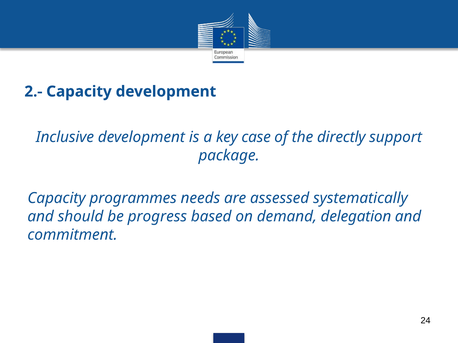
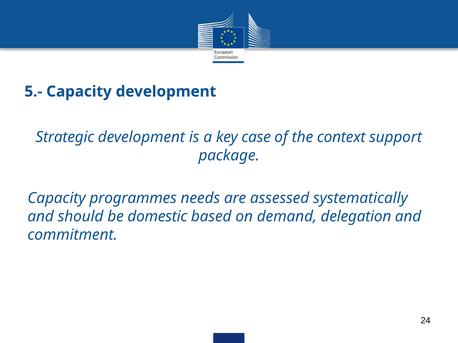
2.-: 2.- -> 5.-
Inclusive: Inclusive -> Strategic
directly: directly -> context
progress: progress -> domestic
